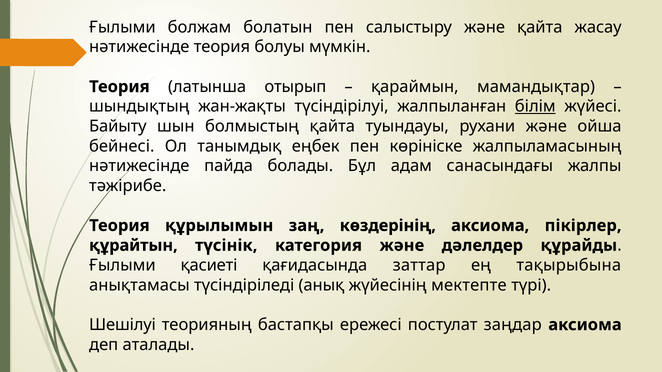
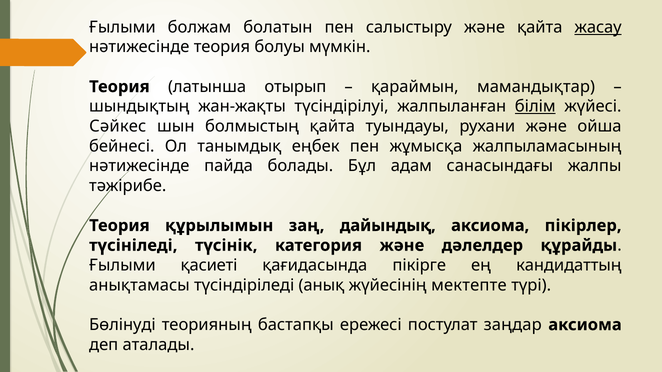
жасау underline: none -> present
Байыту: Байыту -> Сәйкес
көрініске: көрініске -> жұмысқа
көздерінің: көздерінің -> дайындық
құрайтын: құрайтын -> түсініледі
заттар: заттар -> пікірге
тақырыбына: тақырыбына -> кандидаттың
Шешілуі: Шешілуі -> Бөлінуді
